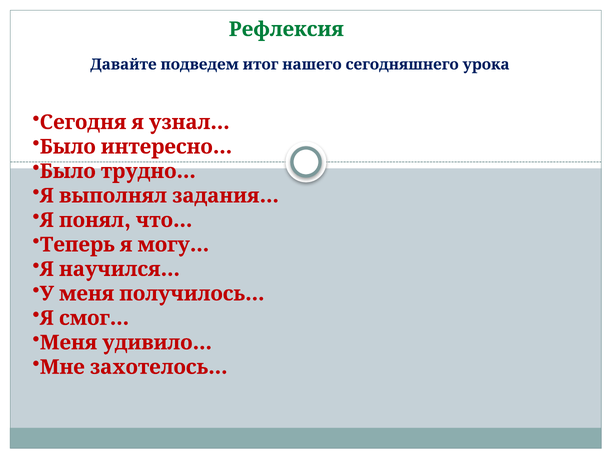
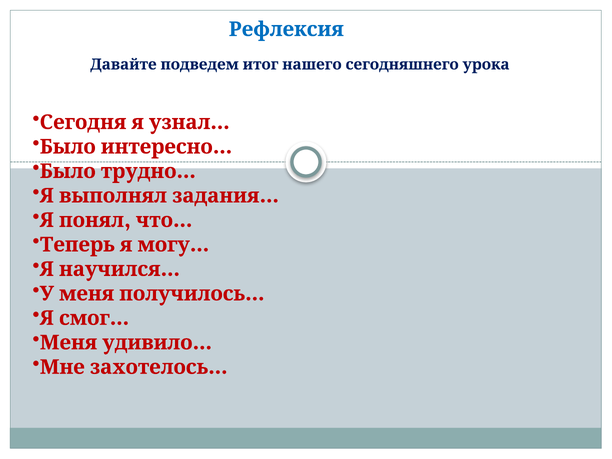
Рефлексия colour: green -> blue
